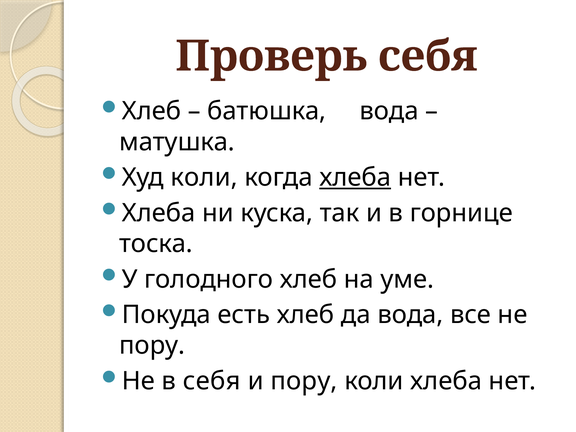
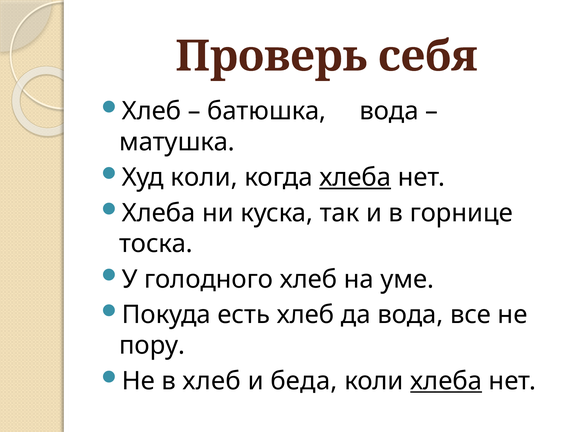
в себя: себя -> хлеб
и пору: пору -> беда
хлеба at (446, 381) underline: none -> present
